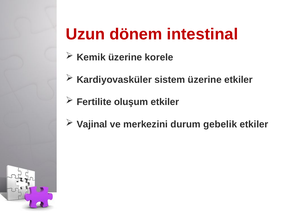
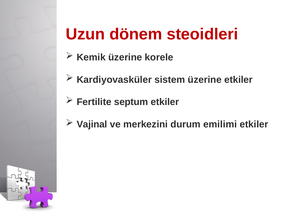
intestinal: intestinal -> steoidleri
oluşum: oluşum -> septum
gebelik: gebelik -> emilimi
